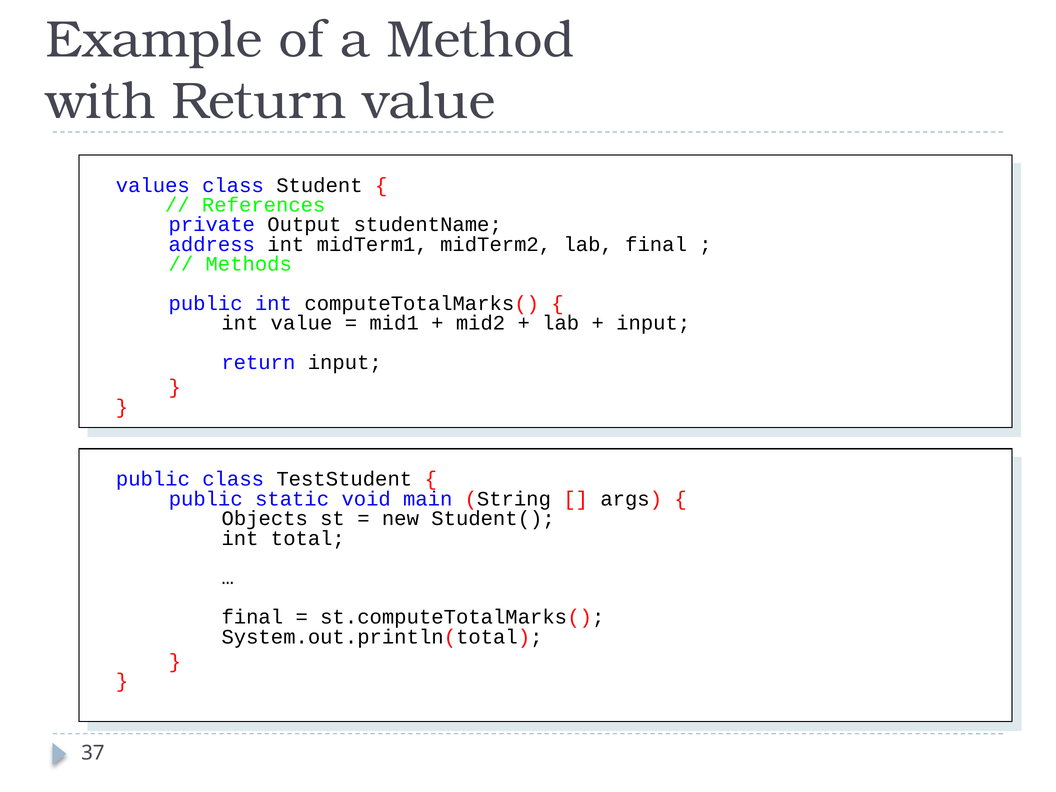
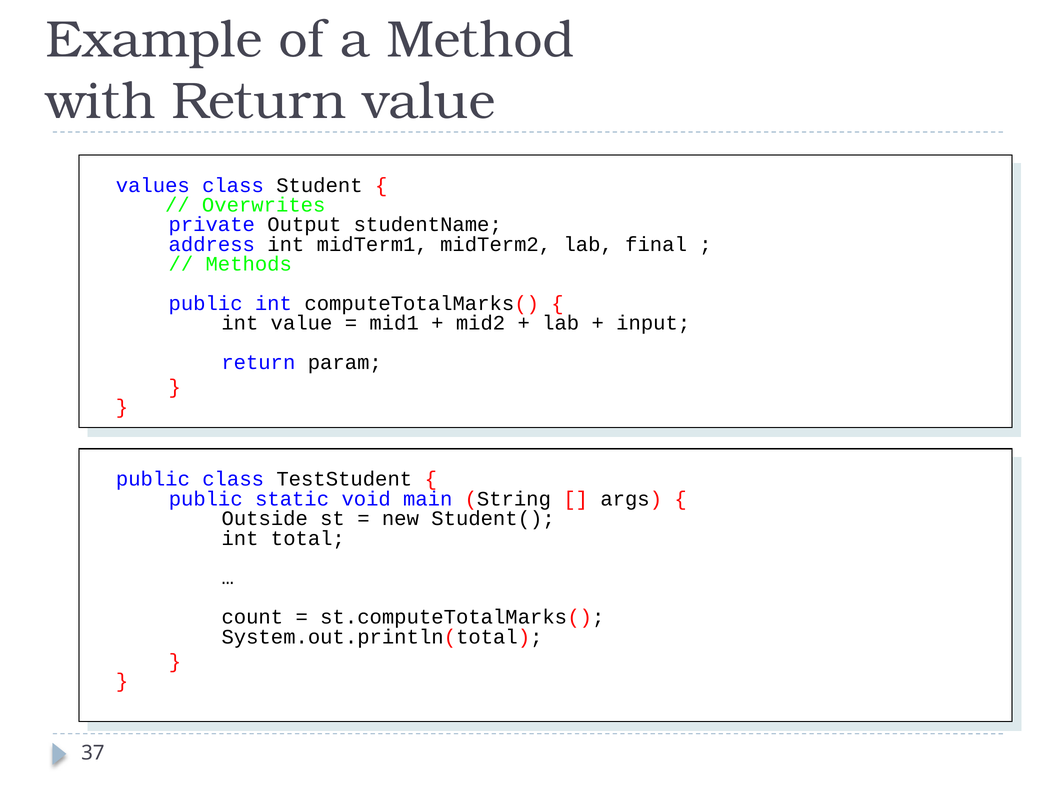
References: References -> Overwrites
return input: input -> param
Objects: Objects -> Outside
final at (252, 617): final -> count
